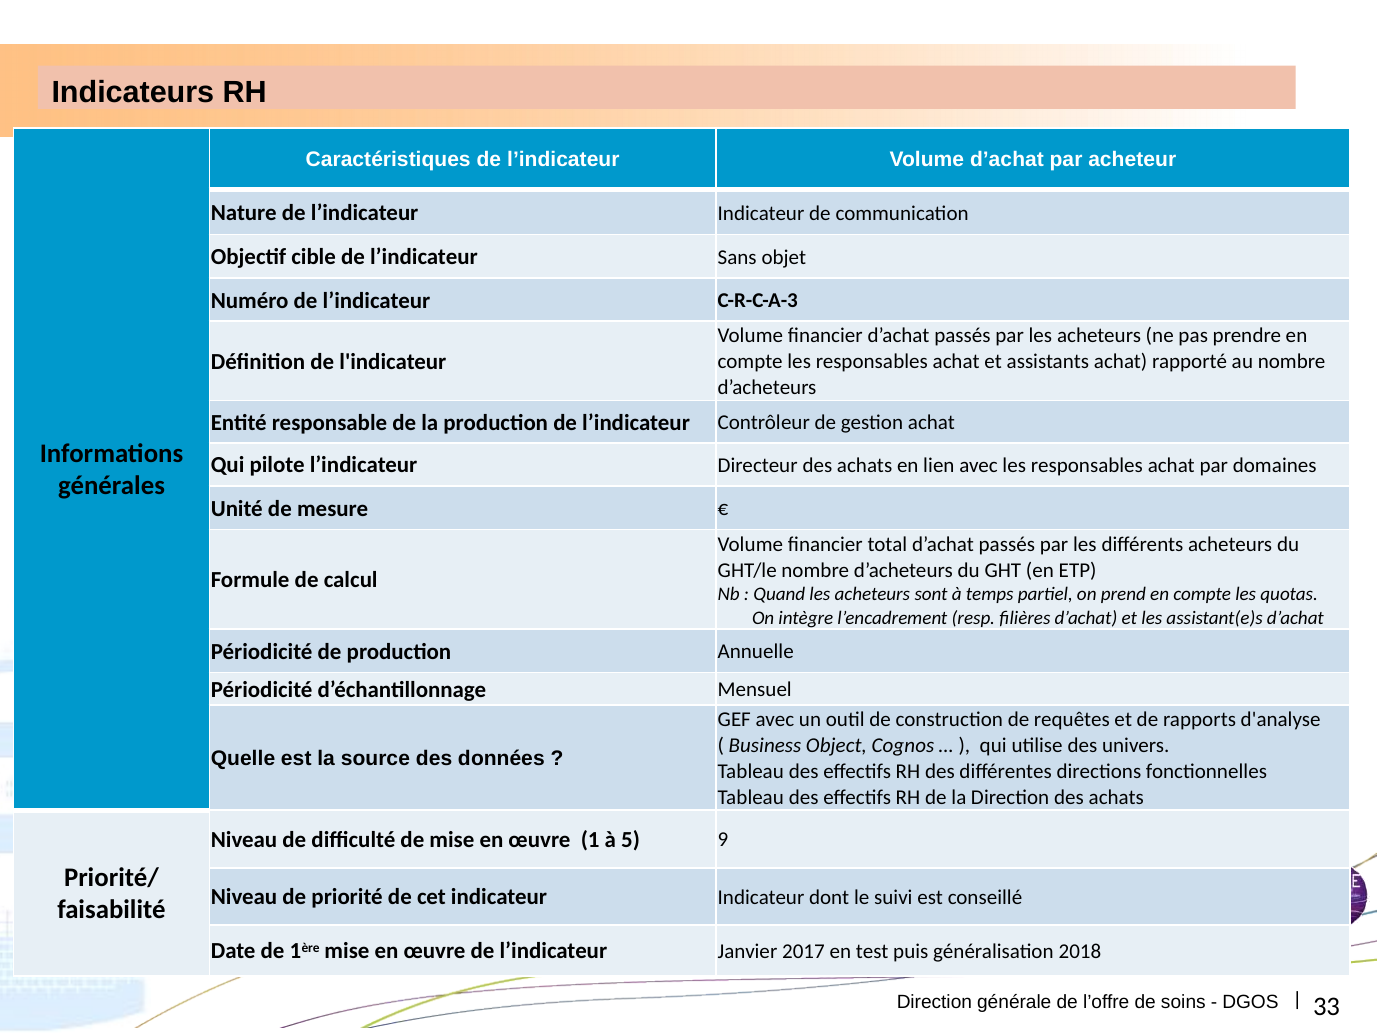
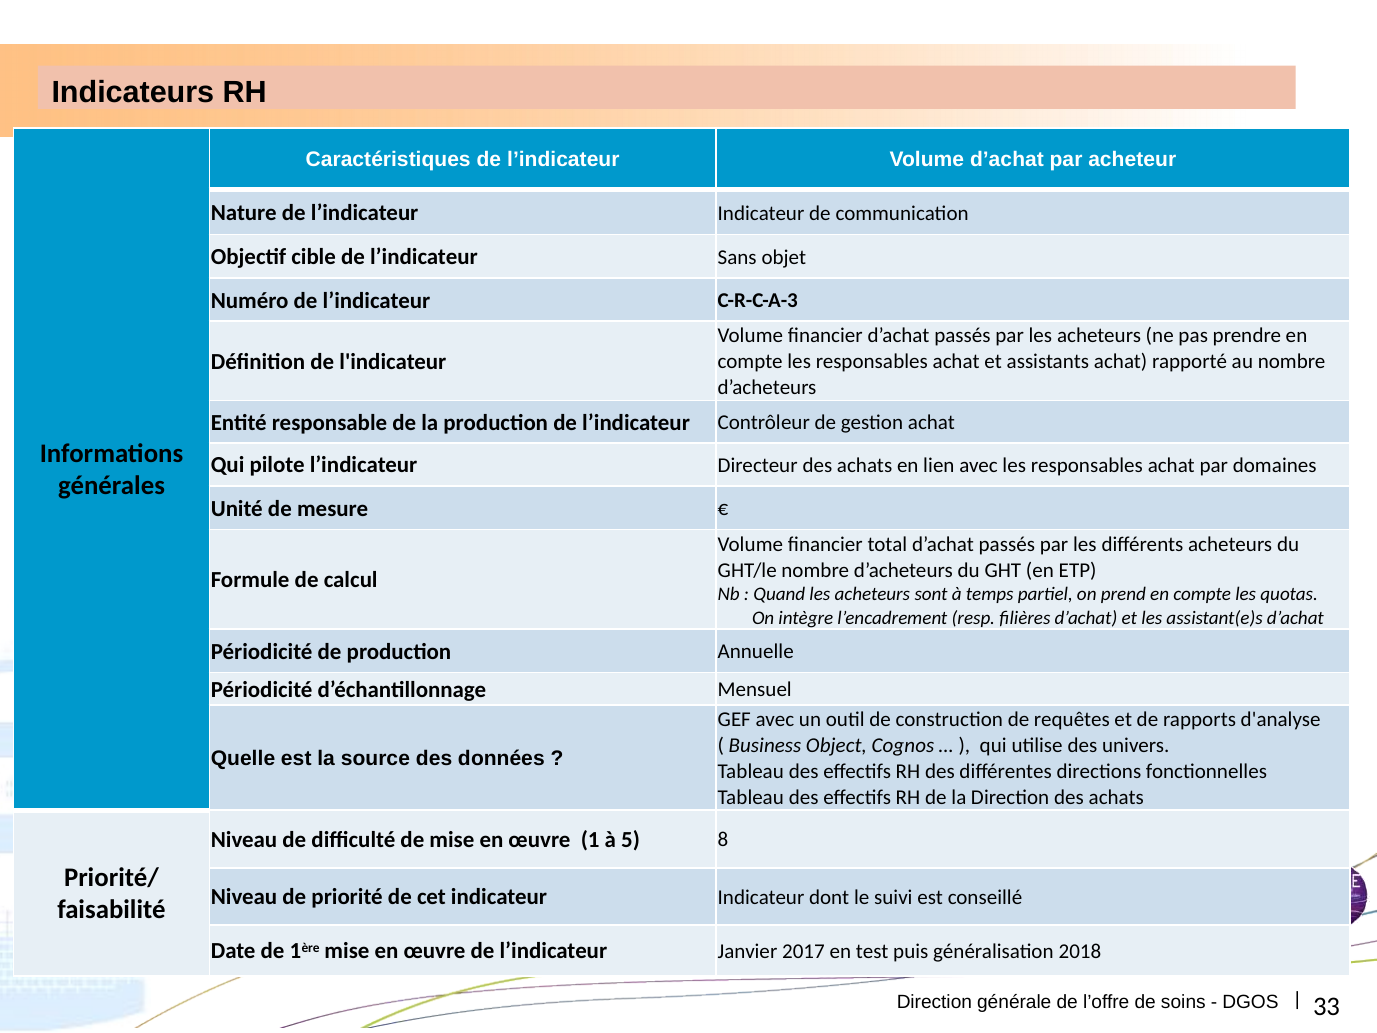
9: 9 -> 8
